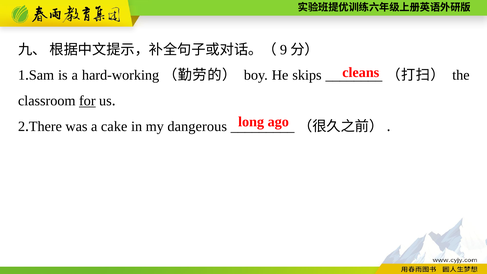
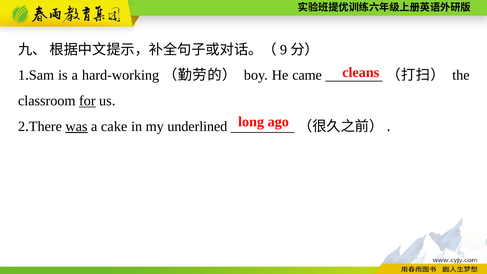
skips: skips -> came
was underline: none -> present
dangerous: dangerous -> underlined
